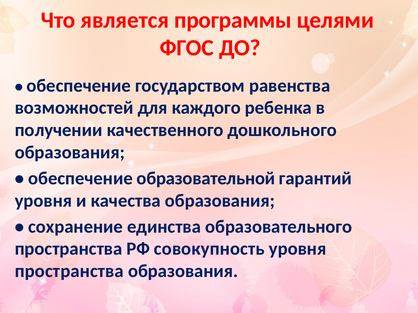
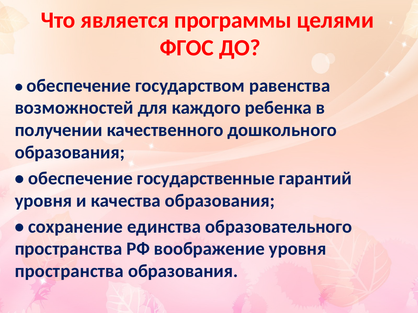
образовательной: образовательной -> государственные
совокупность: совокупность -> воображение
